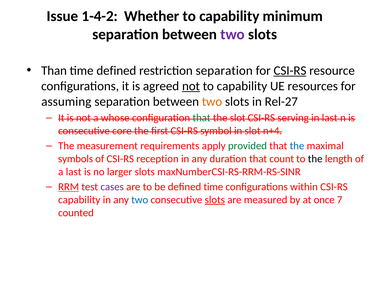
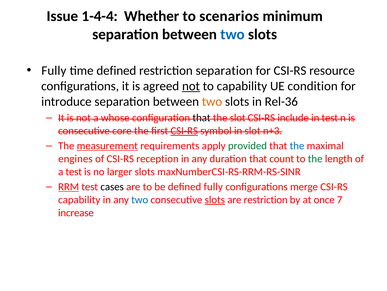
1-4-2: 1-4-2 -> 1-4-4
Whether to capability: capability -> scenarios
two at (233, 34) colour: purple -> blue
Than at (54, 70): Than -> Fully
CSI-RS at (290, 70) underline: present -> none
resources: resources -> condition
assuming: assuming -> introduce
Rel-27: Rel-27 -> Rel-36
that at (202, 118) colour: green -> black
serving: serving -> include
in last: last -> test
CSI-RS at (184, 130) underline: none -> present
n+4: n+4 -> n+3
measurement underline: none -> present
symbols: symbols -> engines
the at (315, 158) colour: black -> green
a last: last -> test
cases colour: purple -> black
defined time: time -> fully
within: within -> merge
are measured: measured -> restriction
counted: counted -> increase
